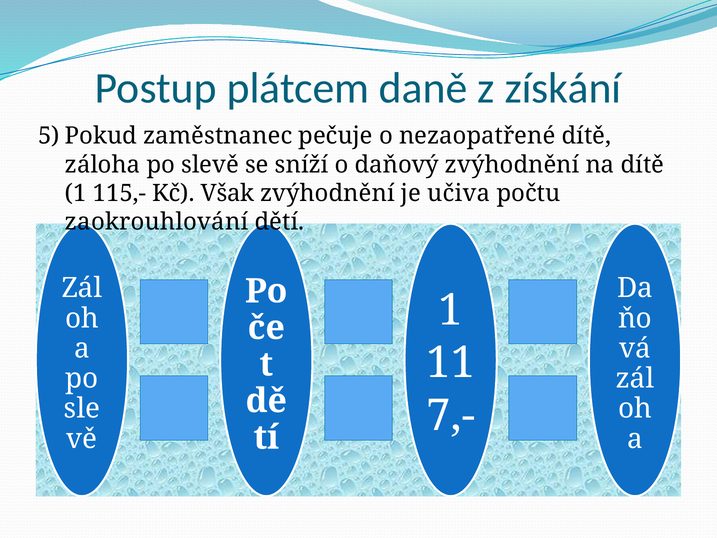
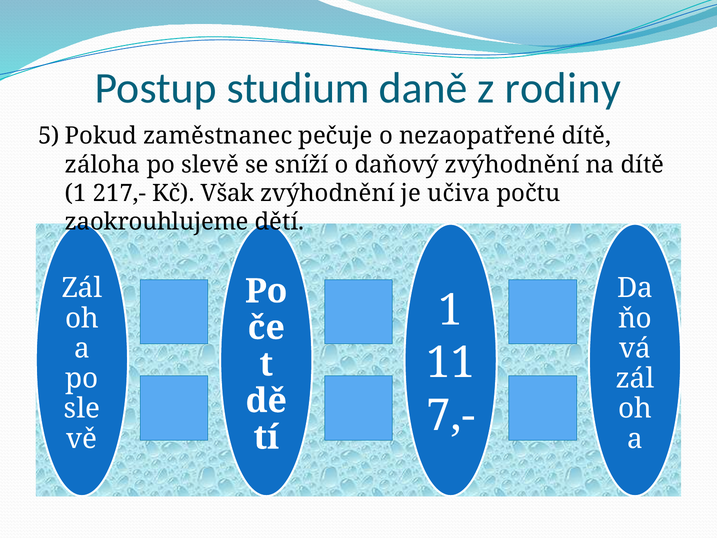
plátcem: plátcem -> studium
získání: získání -> rodiny
115,-: 115,- -> 217,-
zaokrouhlování: zaokrouhlování -> zaokrouhlujeme
